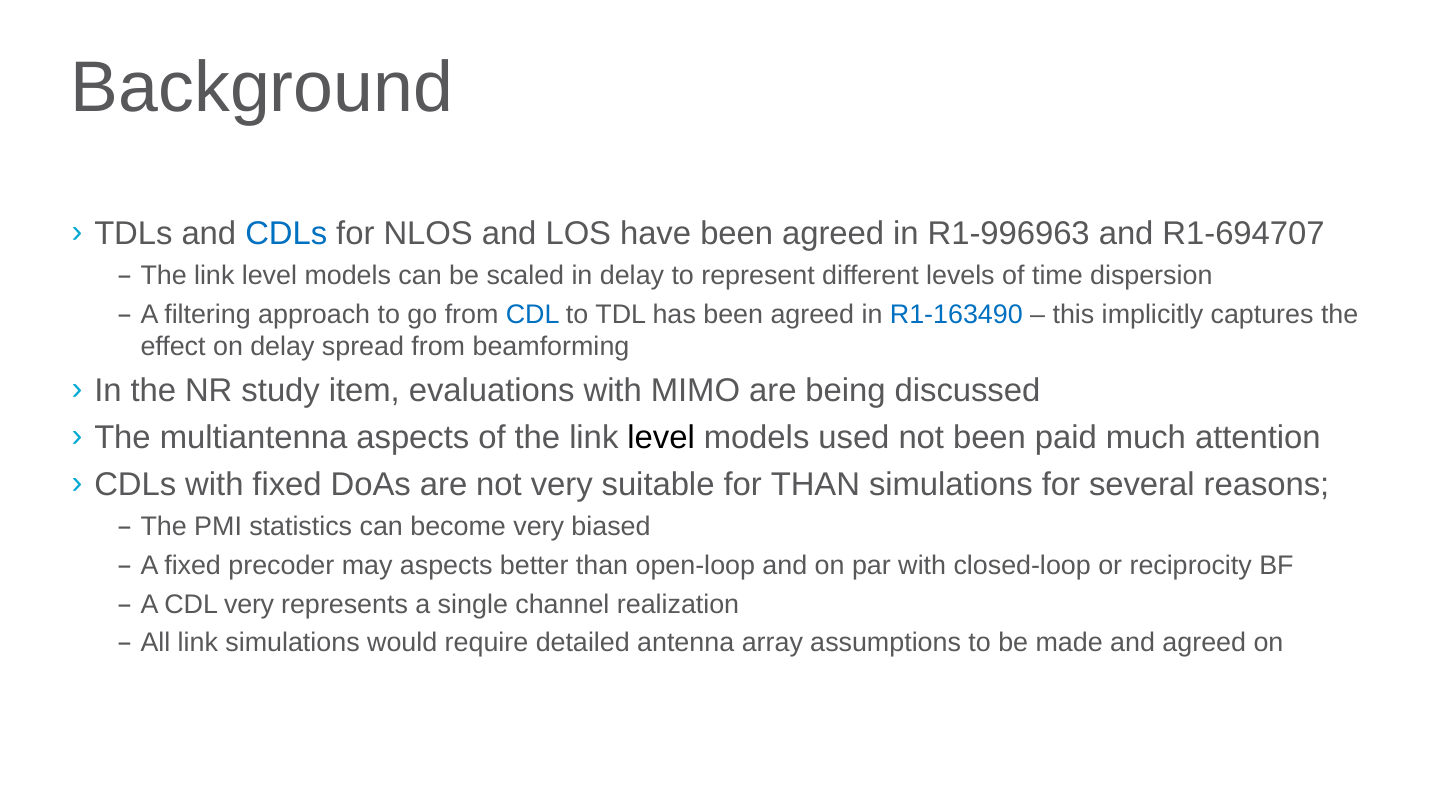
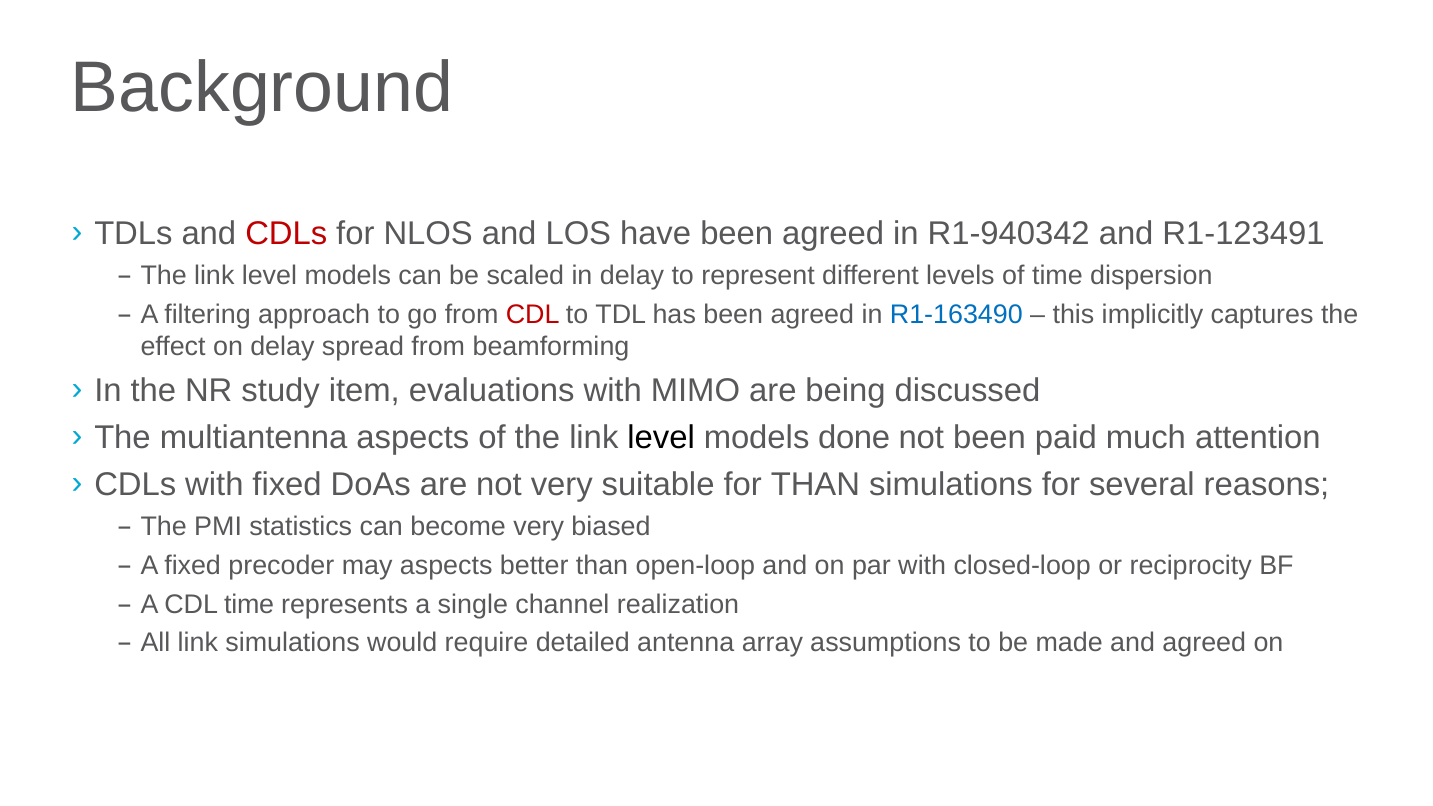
CDLs at (286, 234) colour: blue -> red
R1-996963: R1-996963 -> R1-940342
R1-694707: R1-694707 -> R1-123491
CDL at (533, 314) colour: blue -> red
used: used -> done
CDL very: very -> time
